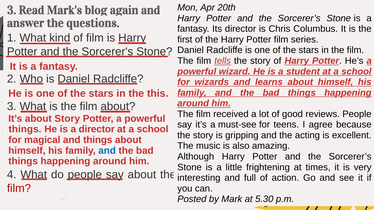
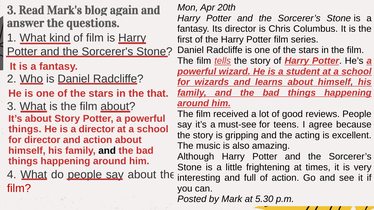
this: this -> that
for magical: magical -> director
and things: things -> action
and at (107, 151) colour: blue -> black
